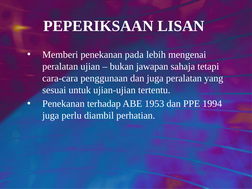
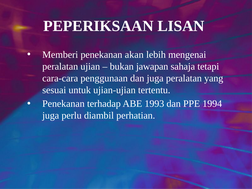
pada: pada -> akan
1953: 1953 -> 1993
